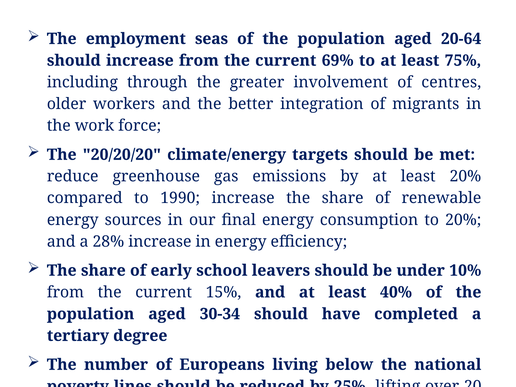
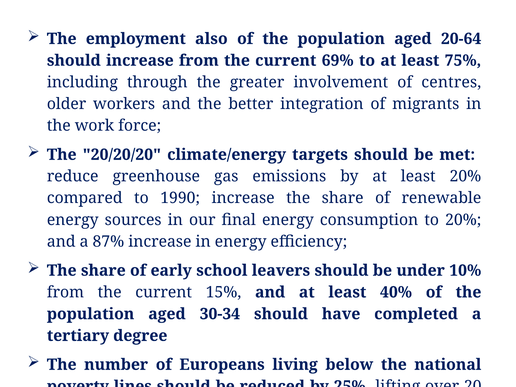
seas: seas -> also
28%: 28% -> 87%
